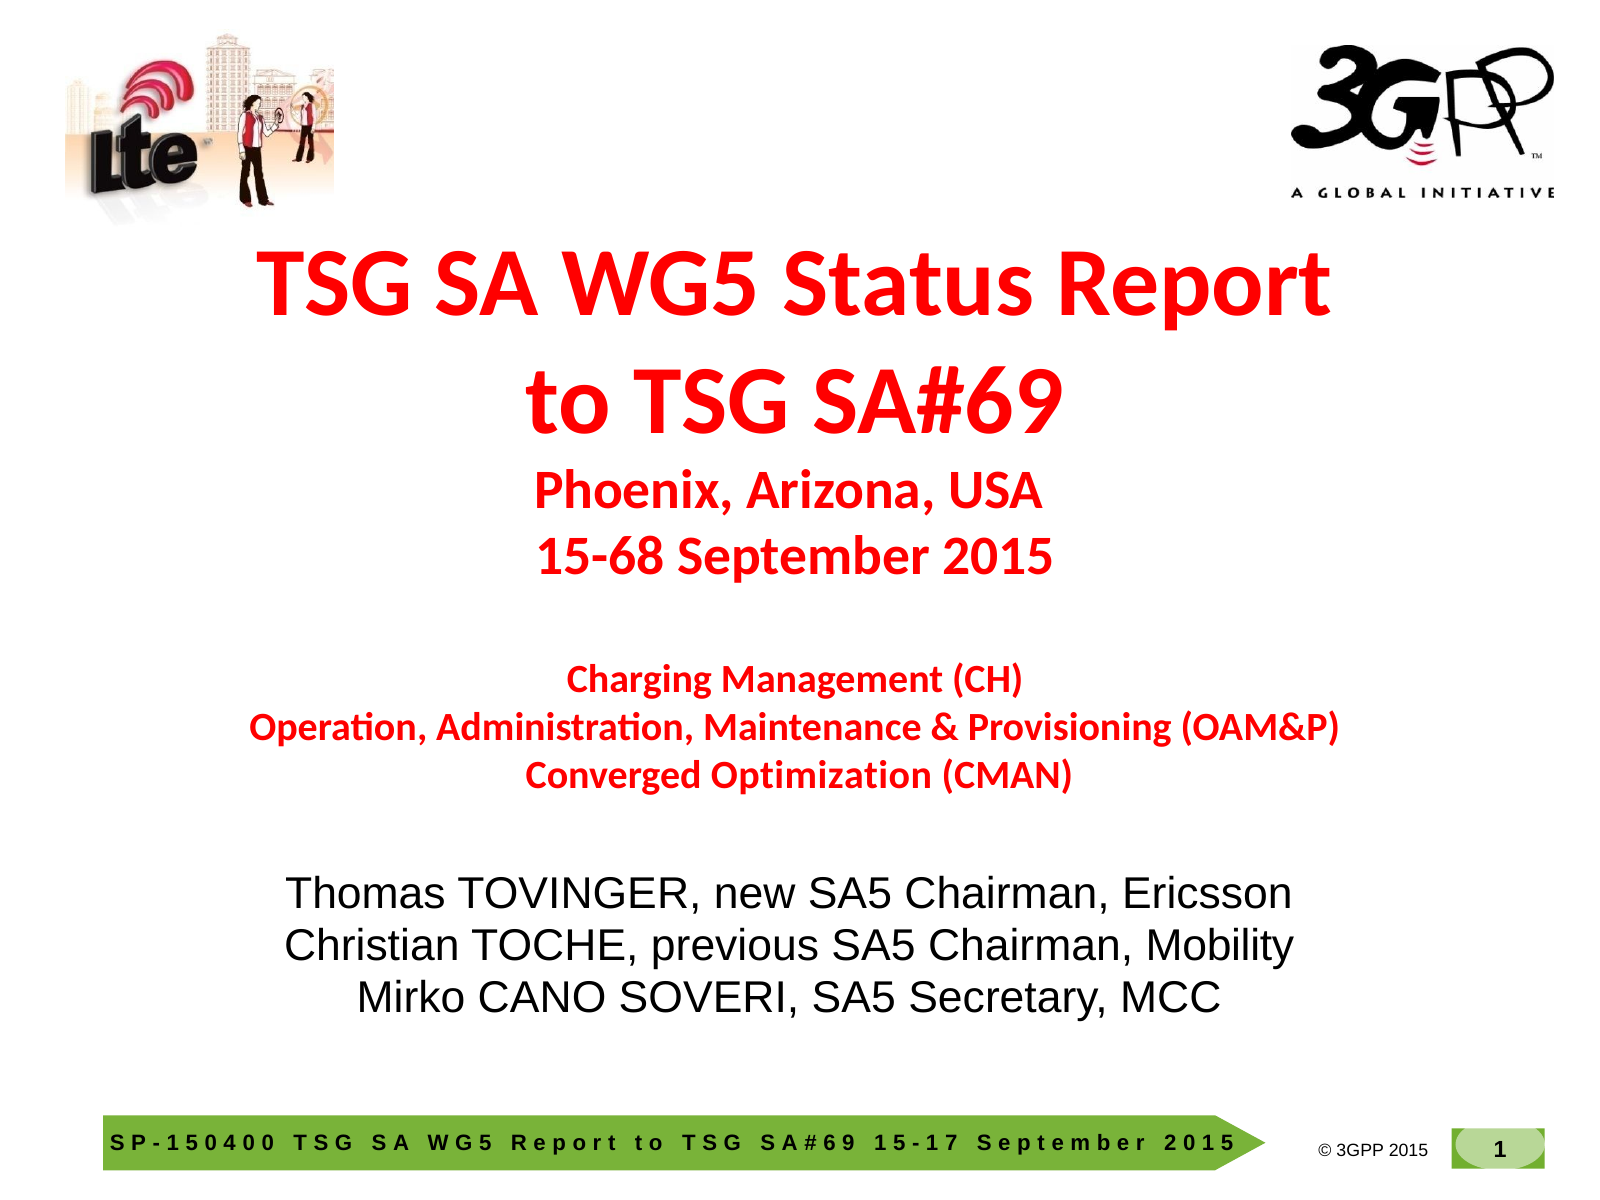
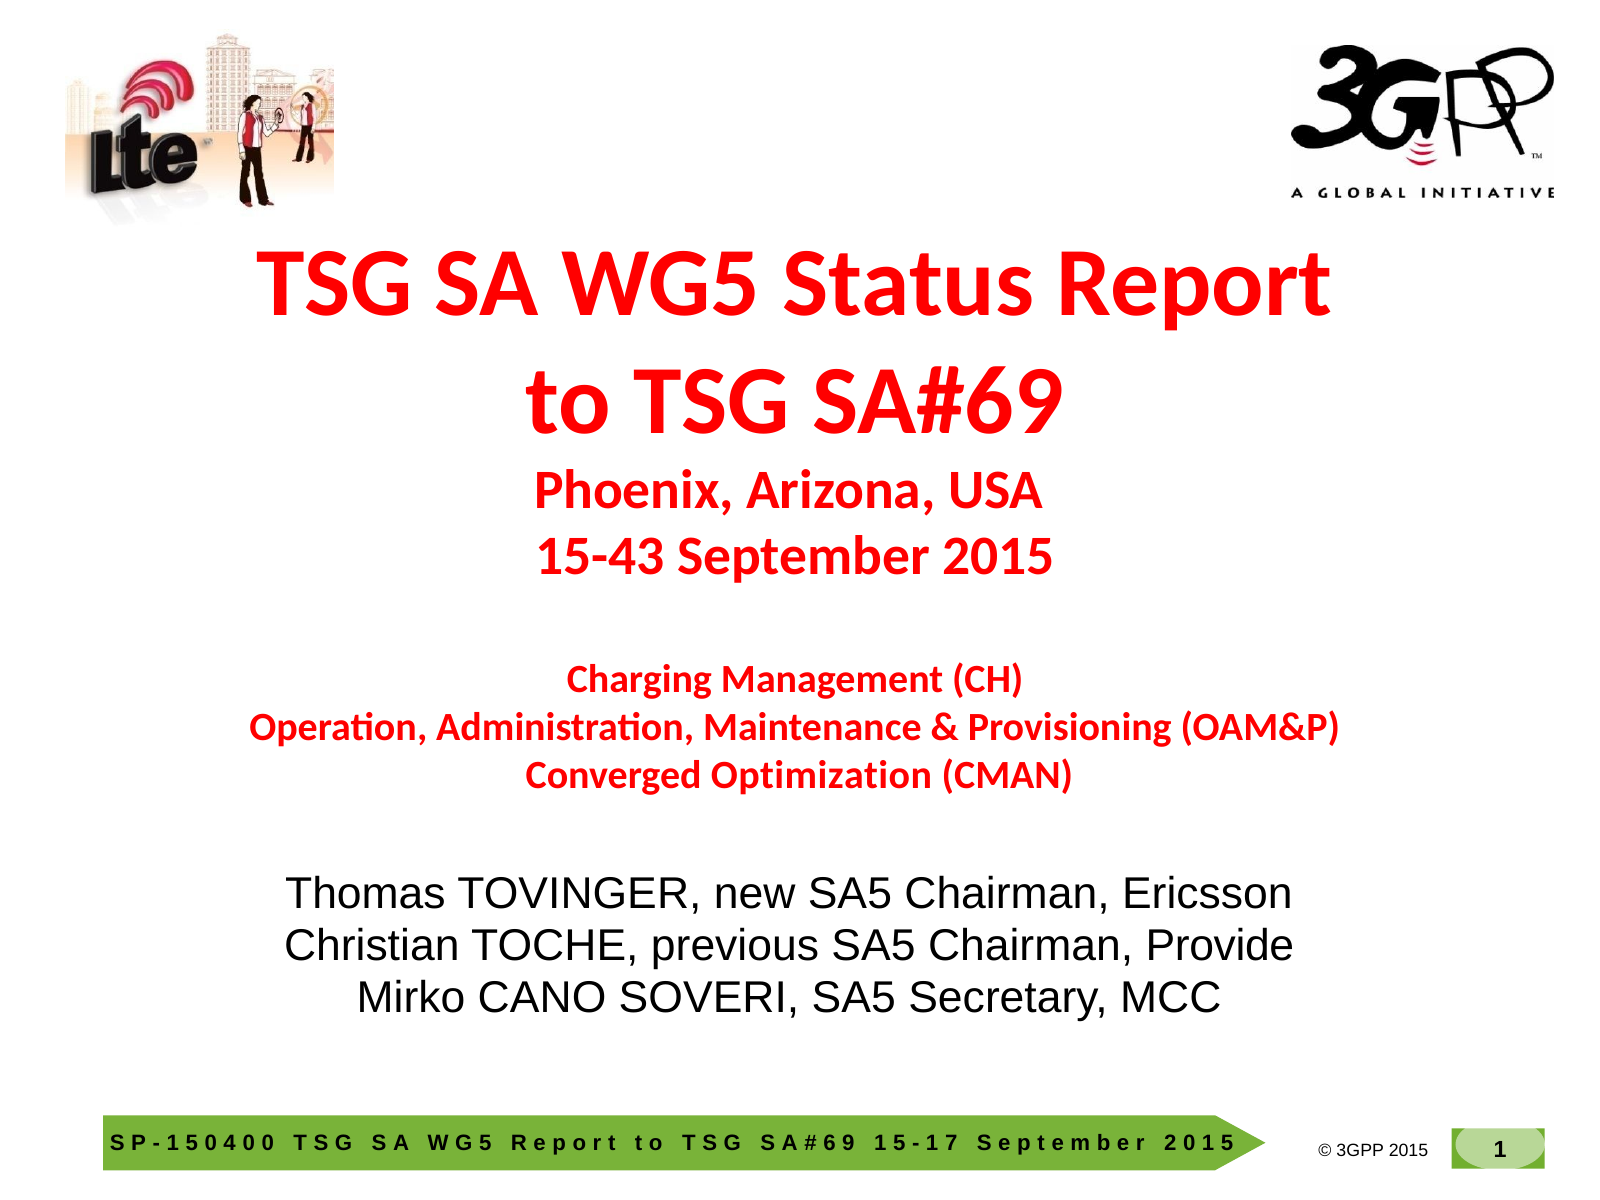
15-68: 15-68 -> 15-43
Mobility: Mobility -> Provide
